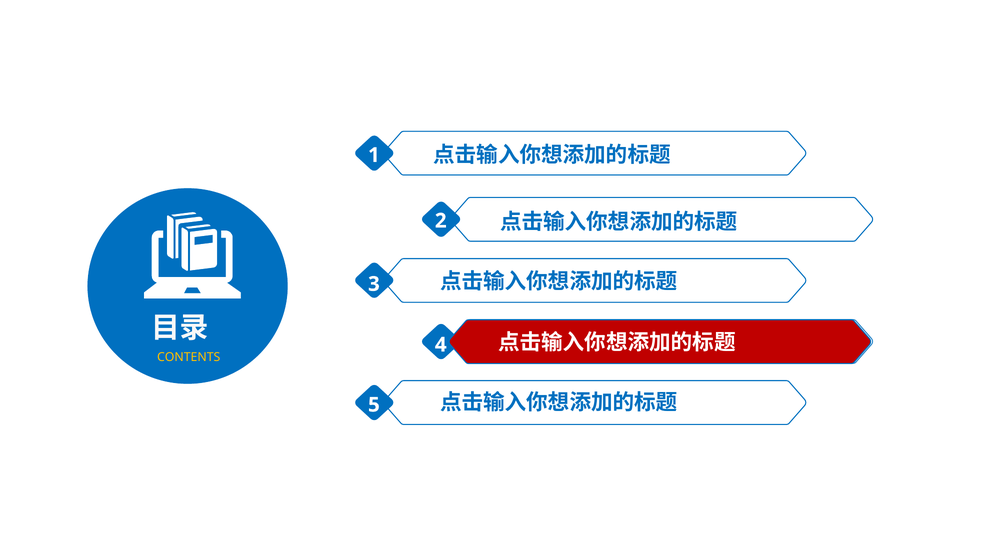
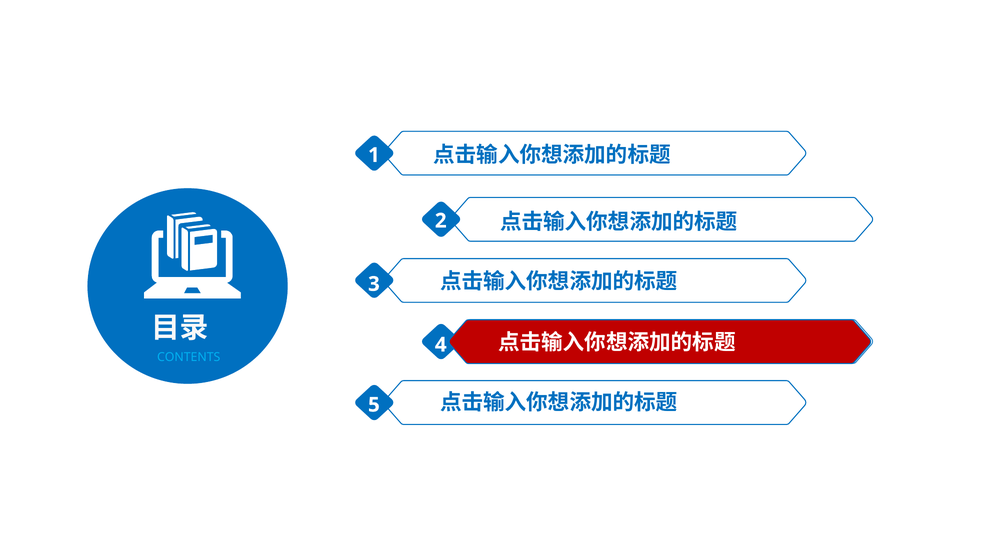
CONTENTS colour: yellow -> light blue
